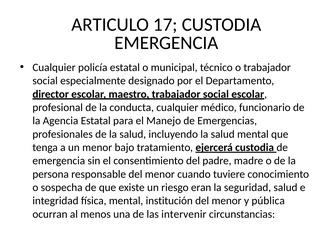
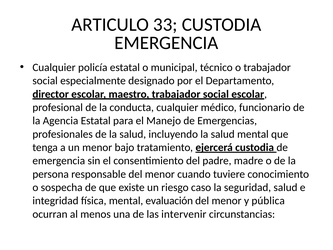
17: 17 -> 33
eran: eran -> caso
institución: institución -> evaluación
